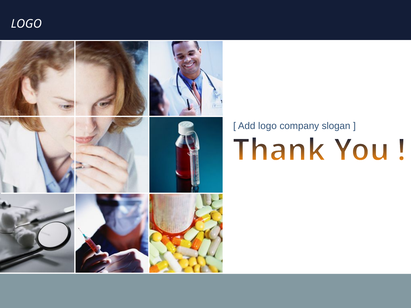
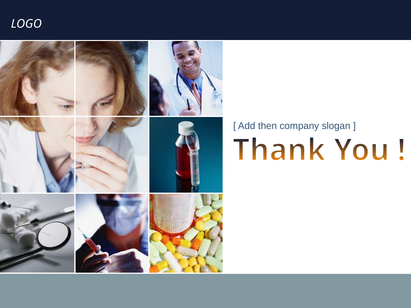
Add logo: logo -> then
